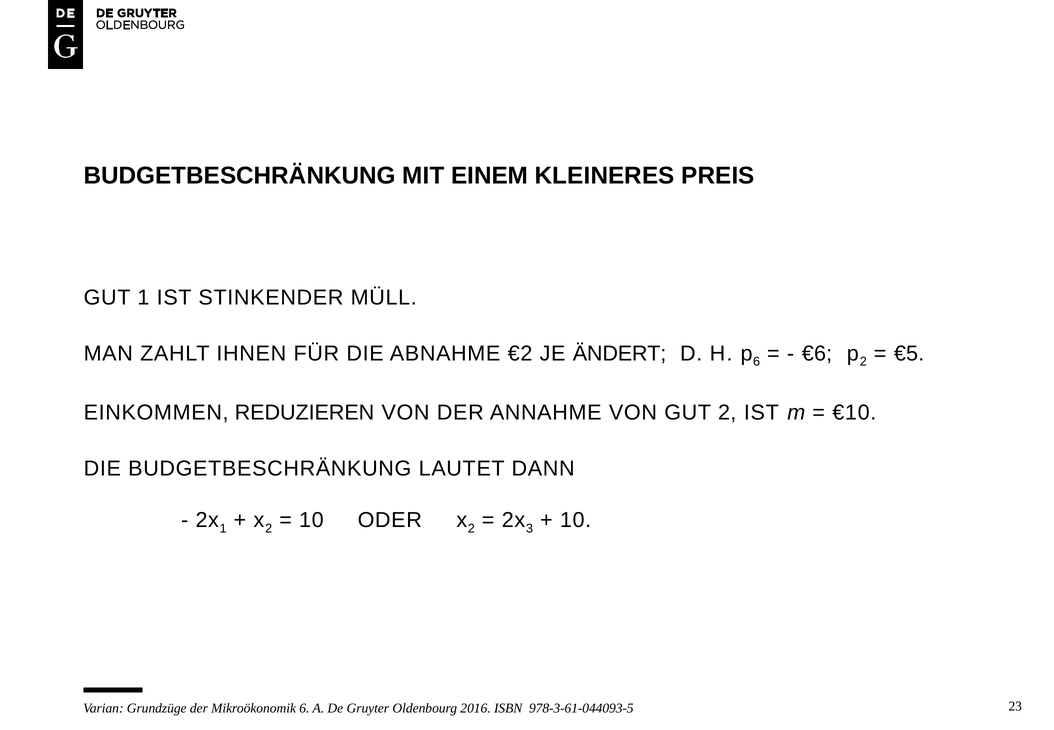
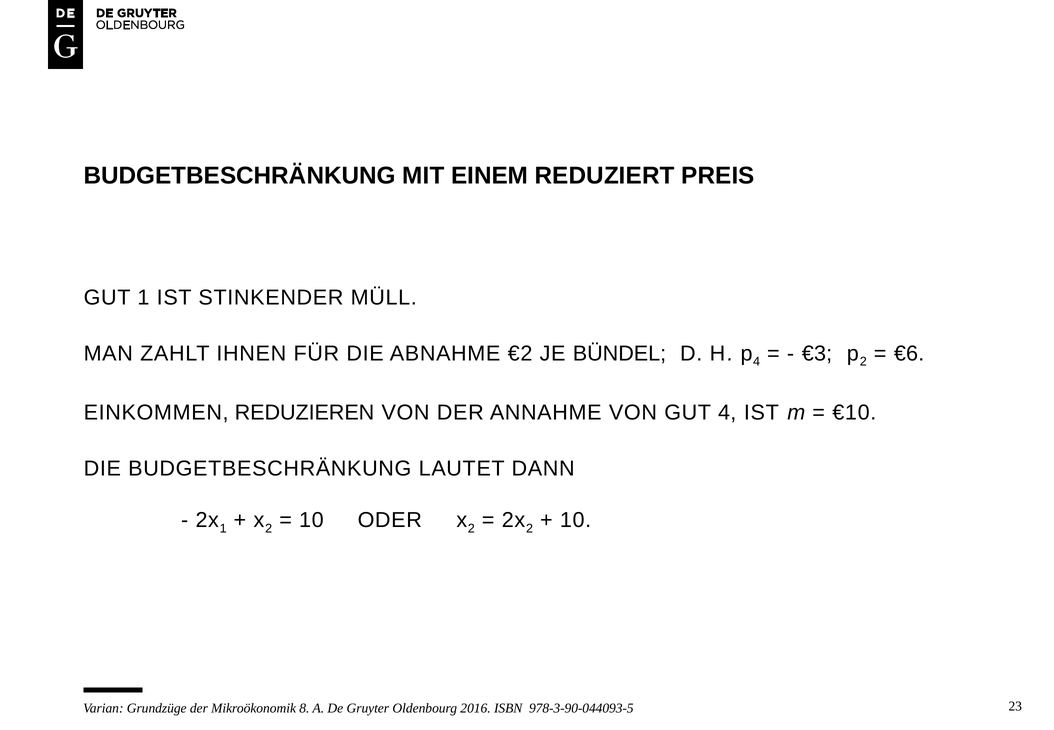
KLEINERES: KLEINERES -> REDUZIERT
ÄNDERT: ÄNDERT -> BÜNDEL
6 at (757, 362): 6 -> 4
€6: €6 -> €3
€5: €5 -> €6
GUT 2: 2 -> 4
3 at (530, 528): 3 -> 2
Mikroökonomik 6: 6 -> 8
978-3-61-044093-5: 978-3-61-044093-5 -> 978-3-90-044093-5
